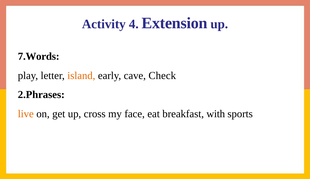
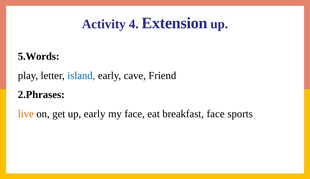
7.Words: 7.Words -> 5.Words
island colour: orange -> blue
Check: Check -> Friend
up cross: cross -> early
breakfast with: with -> face
